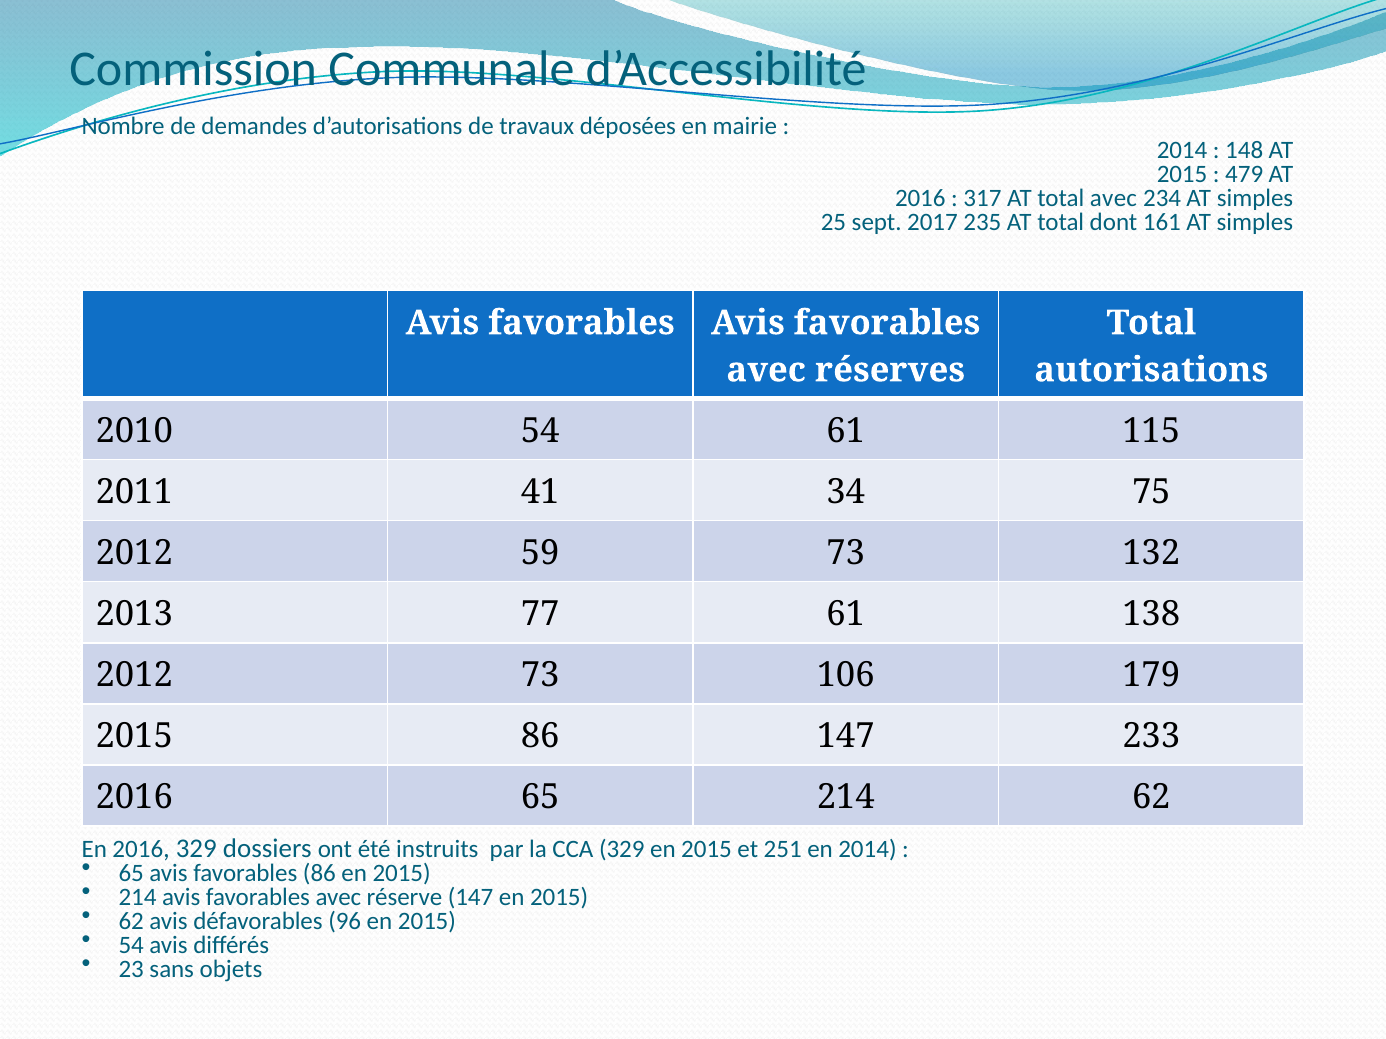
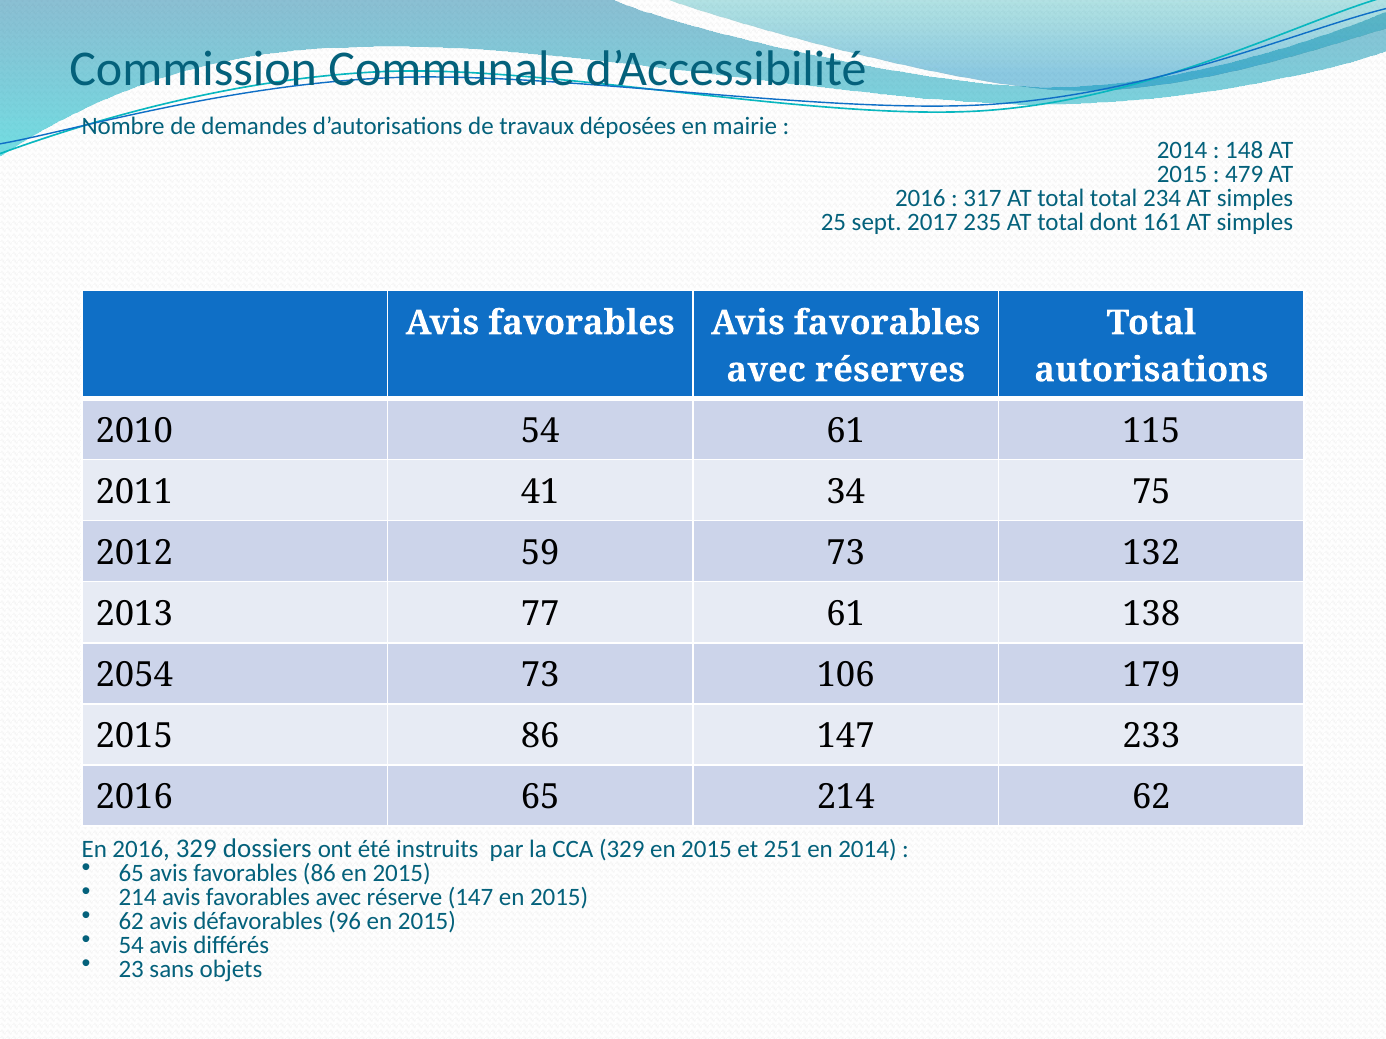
total avec: avec -> total
2012 at (134, 675): 2012 -> 2054
